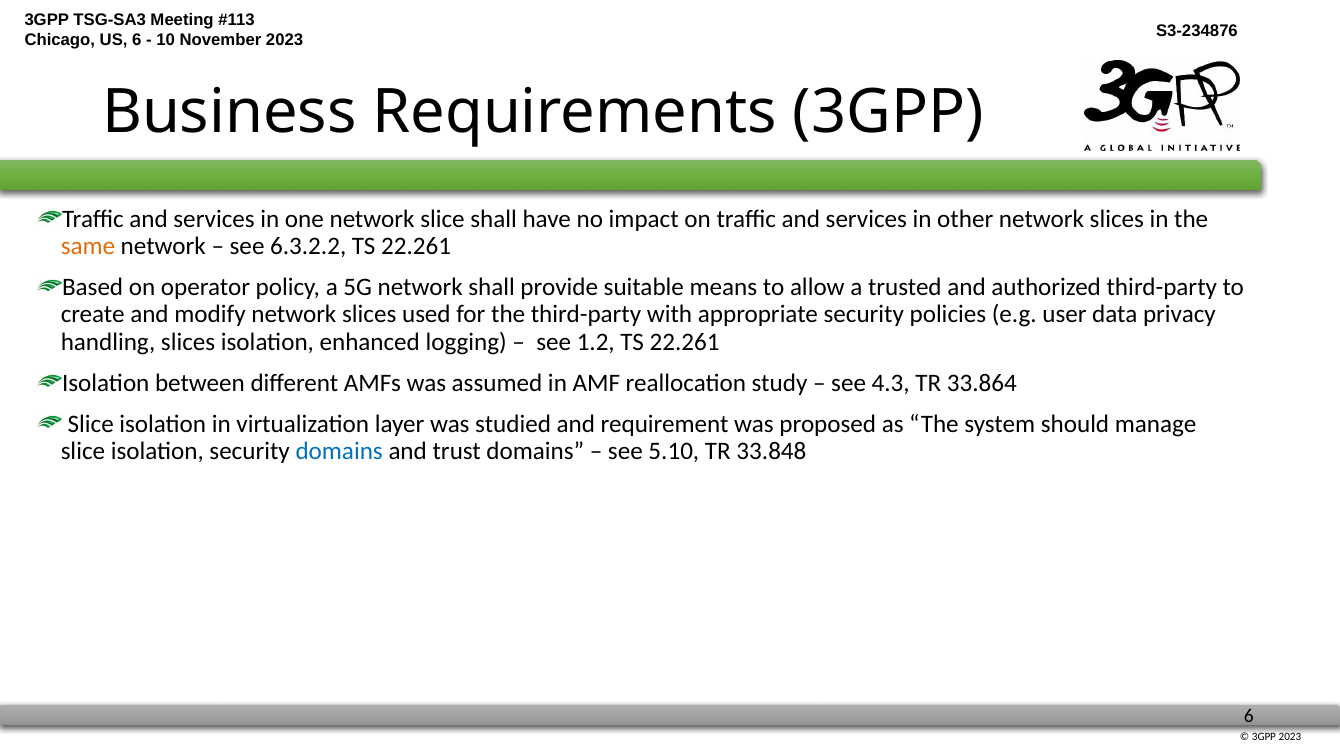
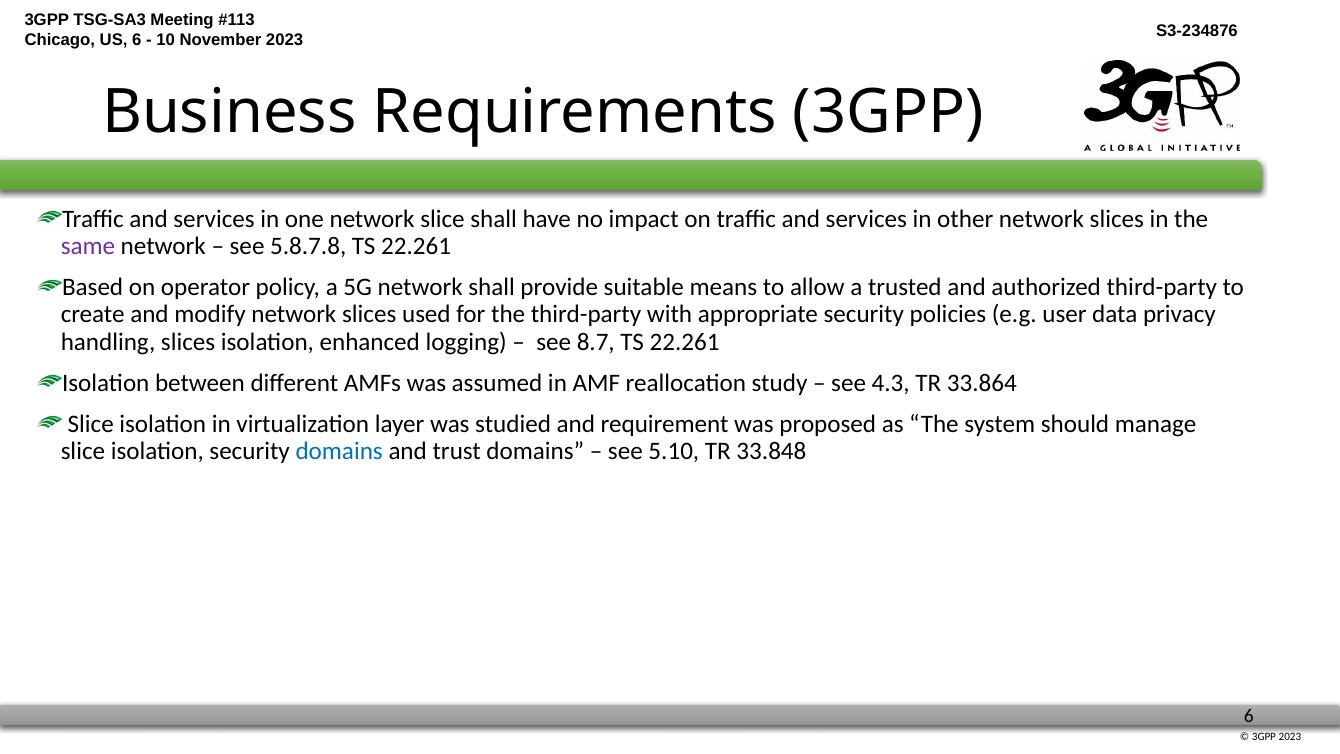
same colour: orange -> purple
6.3.2.2: 6.3.2.2 -> 5.8.7.8
1.2: 1.2 -> 8.7
